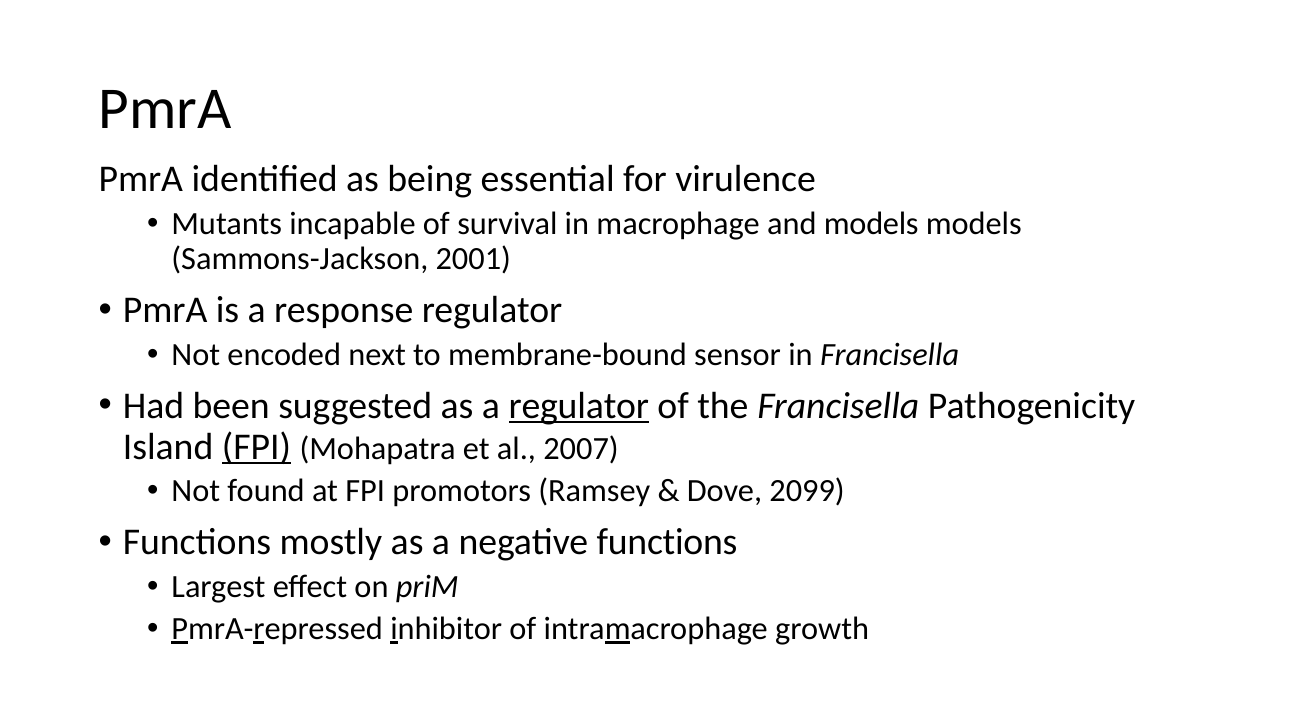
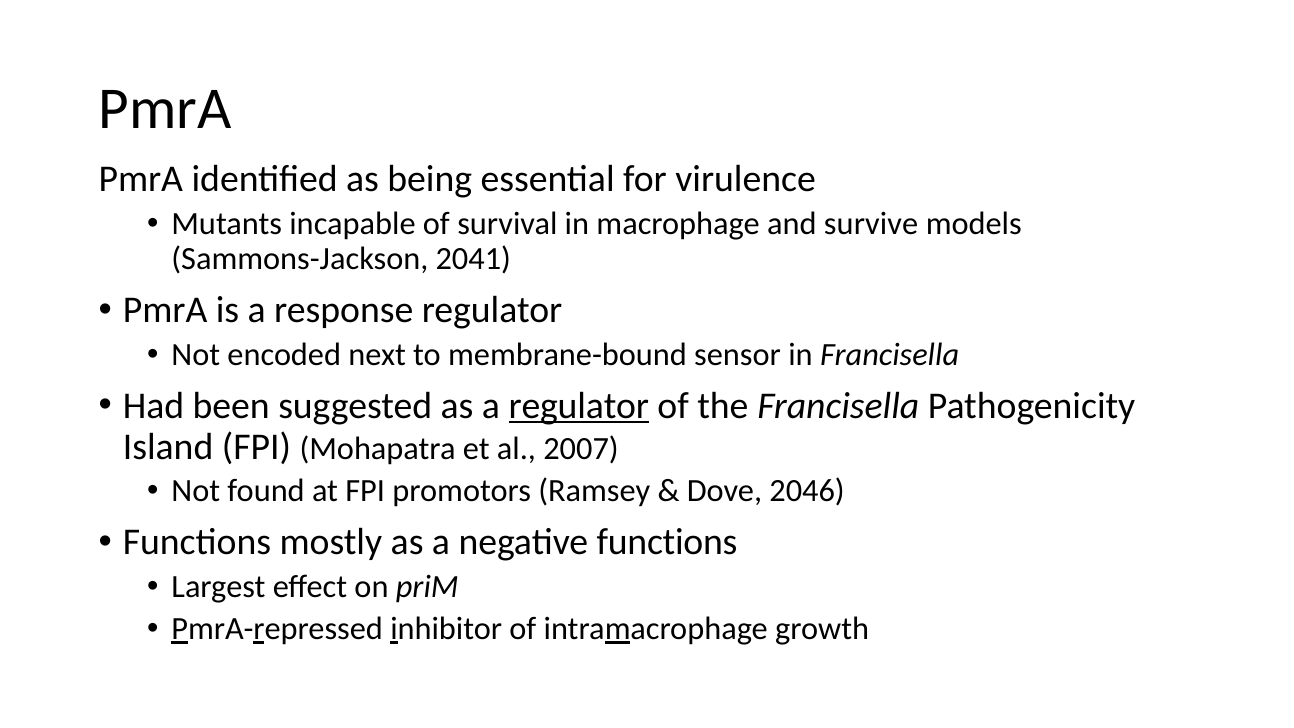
and models: models -> survive
2001: 2001 -> 2041
FPI at (256, 447) underline: present -> none
2099: 2099 -> 2046
